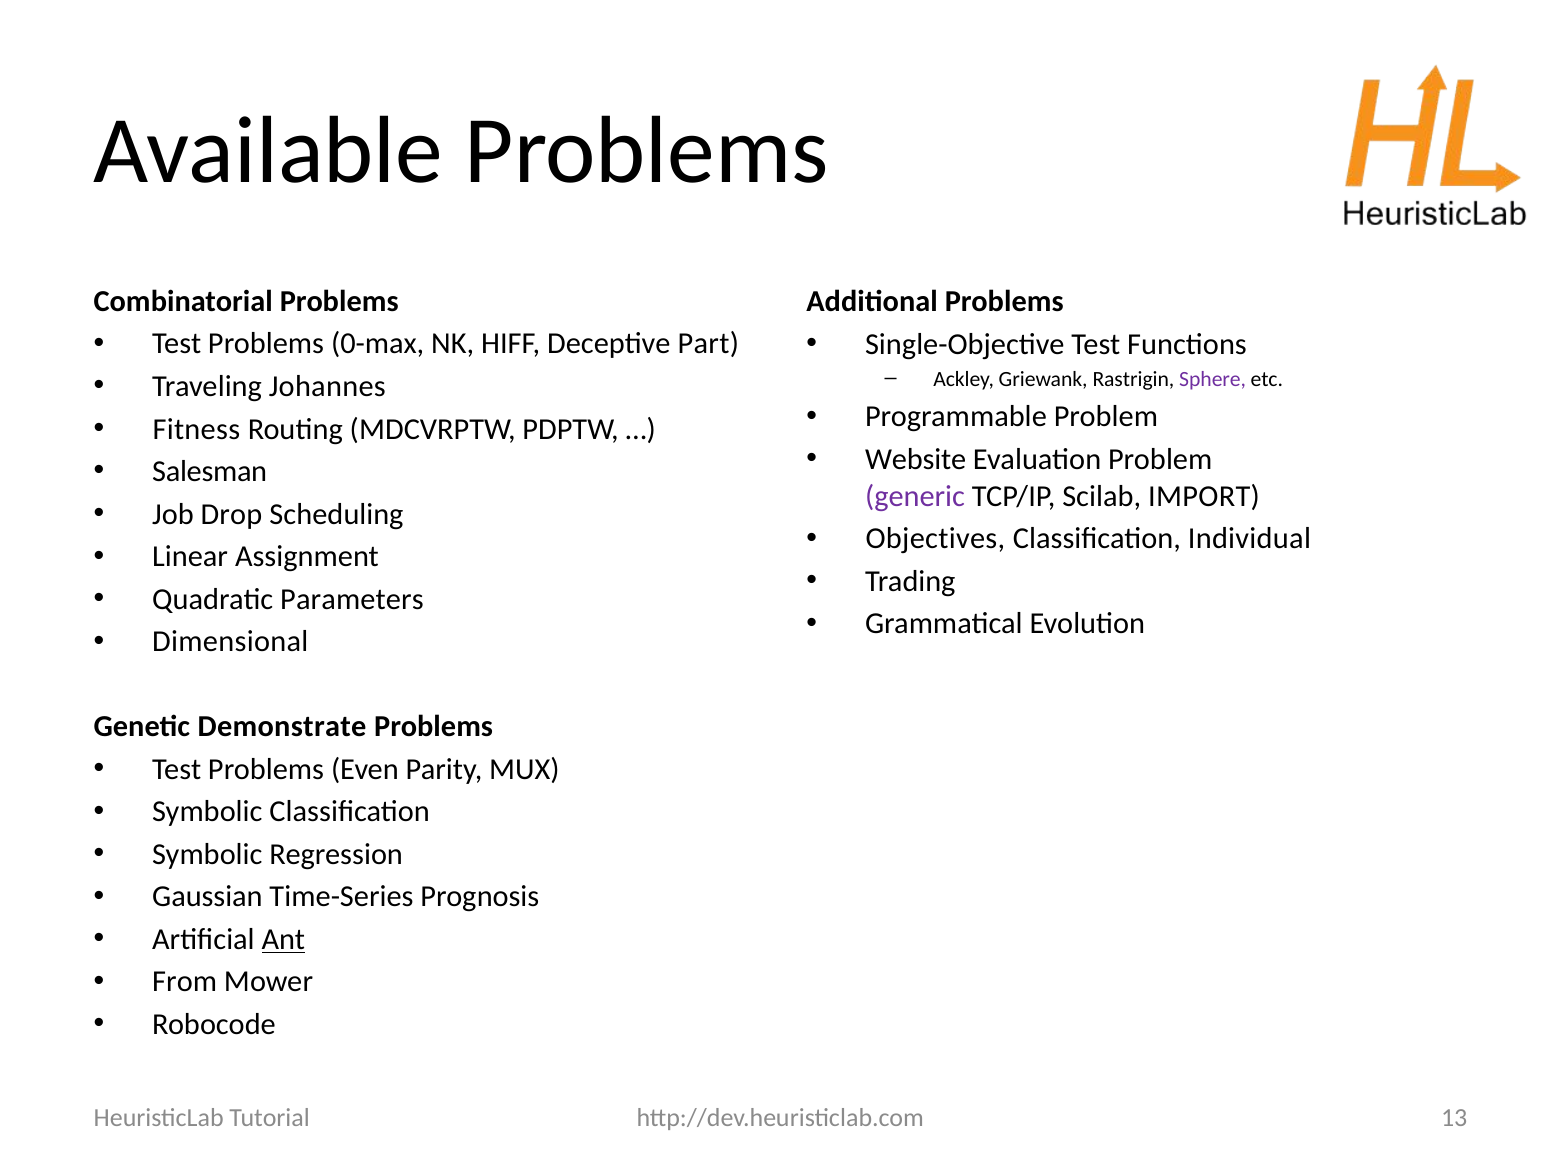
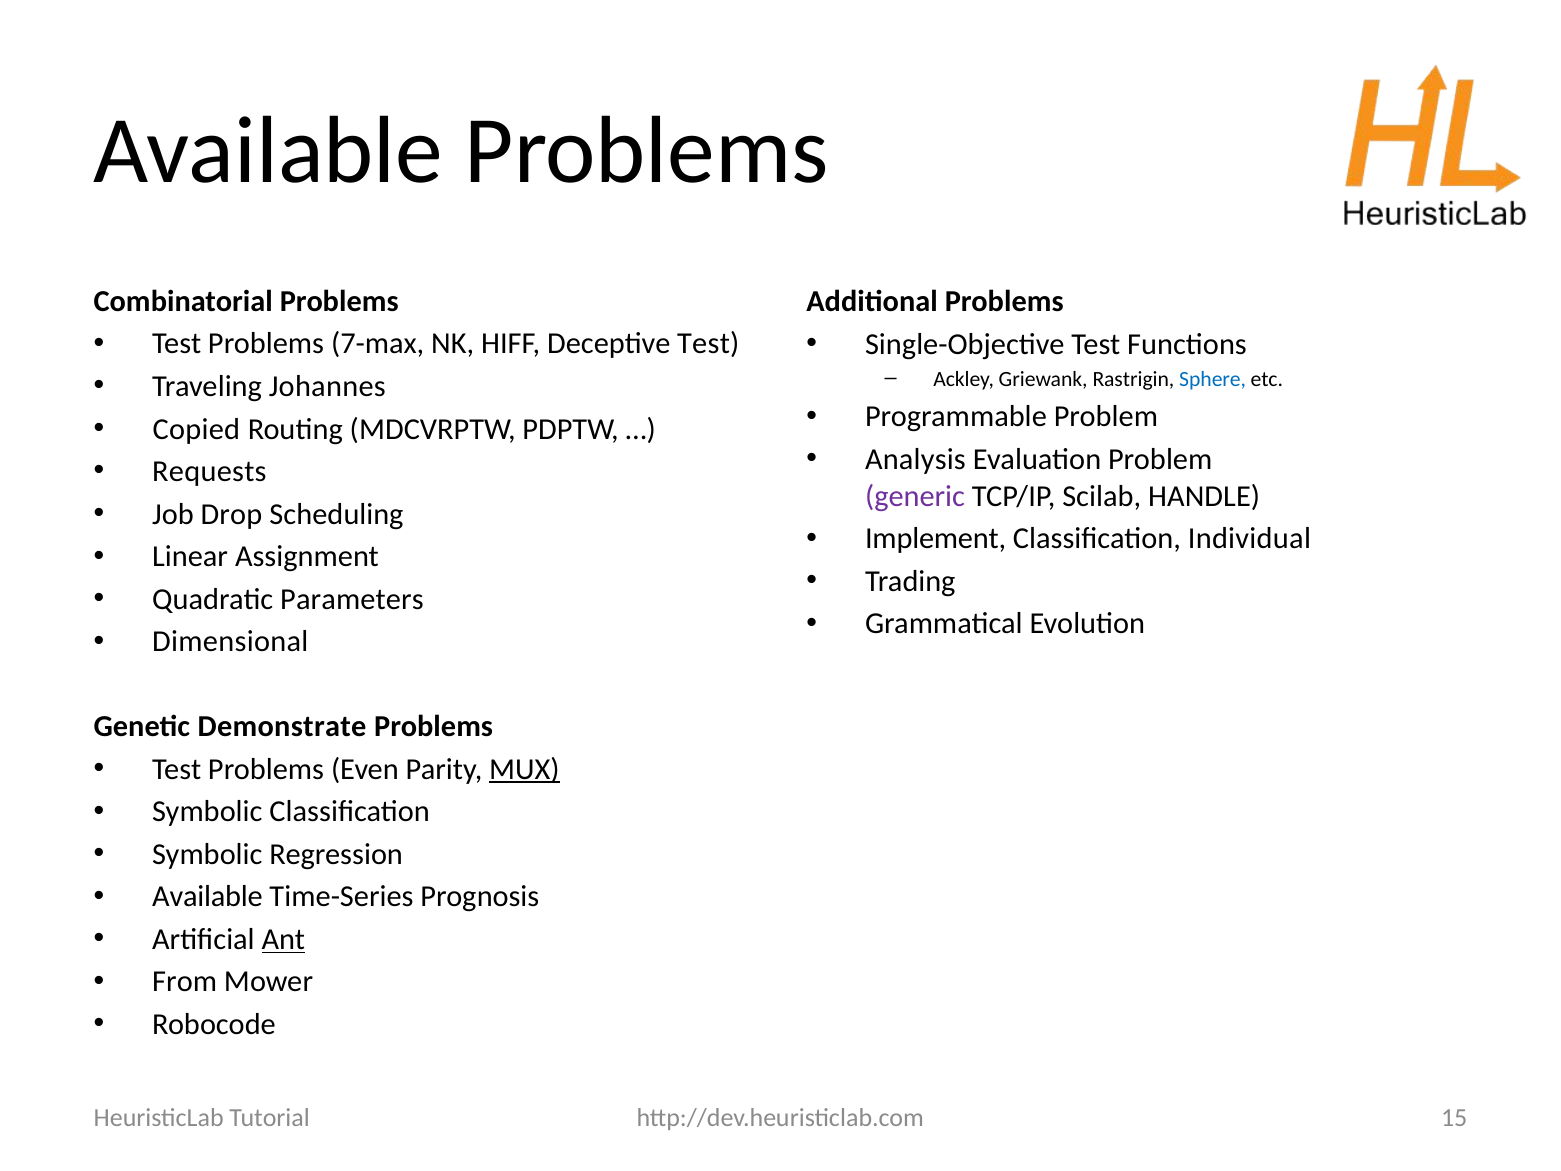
0-max: 0-max -> 7-max
Deceptive Part: Part -> Test
Sphere colour: purple -> blue
Fitness: Fitness -> Copied
Website: Website -> Analysis
Salesman: Salesman -> Requests
IMPORT: IMPORT -> HANDLE
Objectives: Objectives -> Implement
MUX underline: none -> present
Gaussian at (207, 897): Gaussian -> Available
13: 13 -> 15
